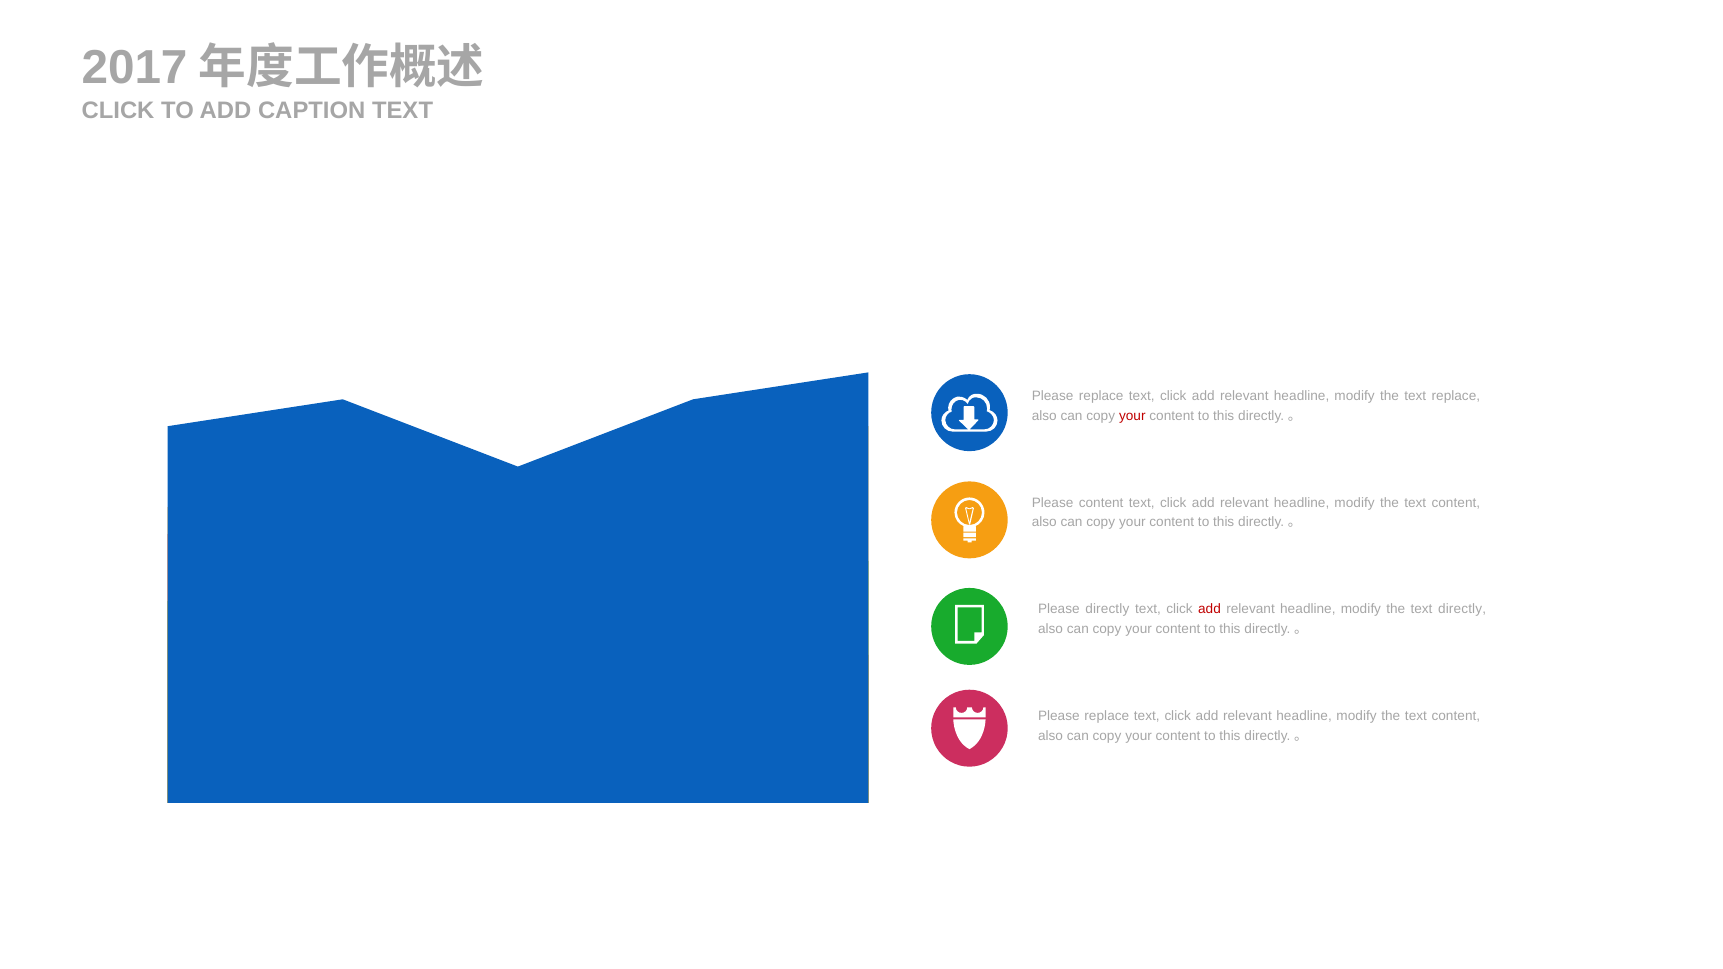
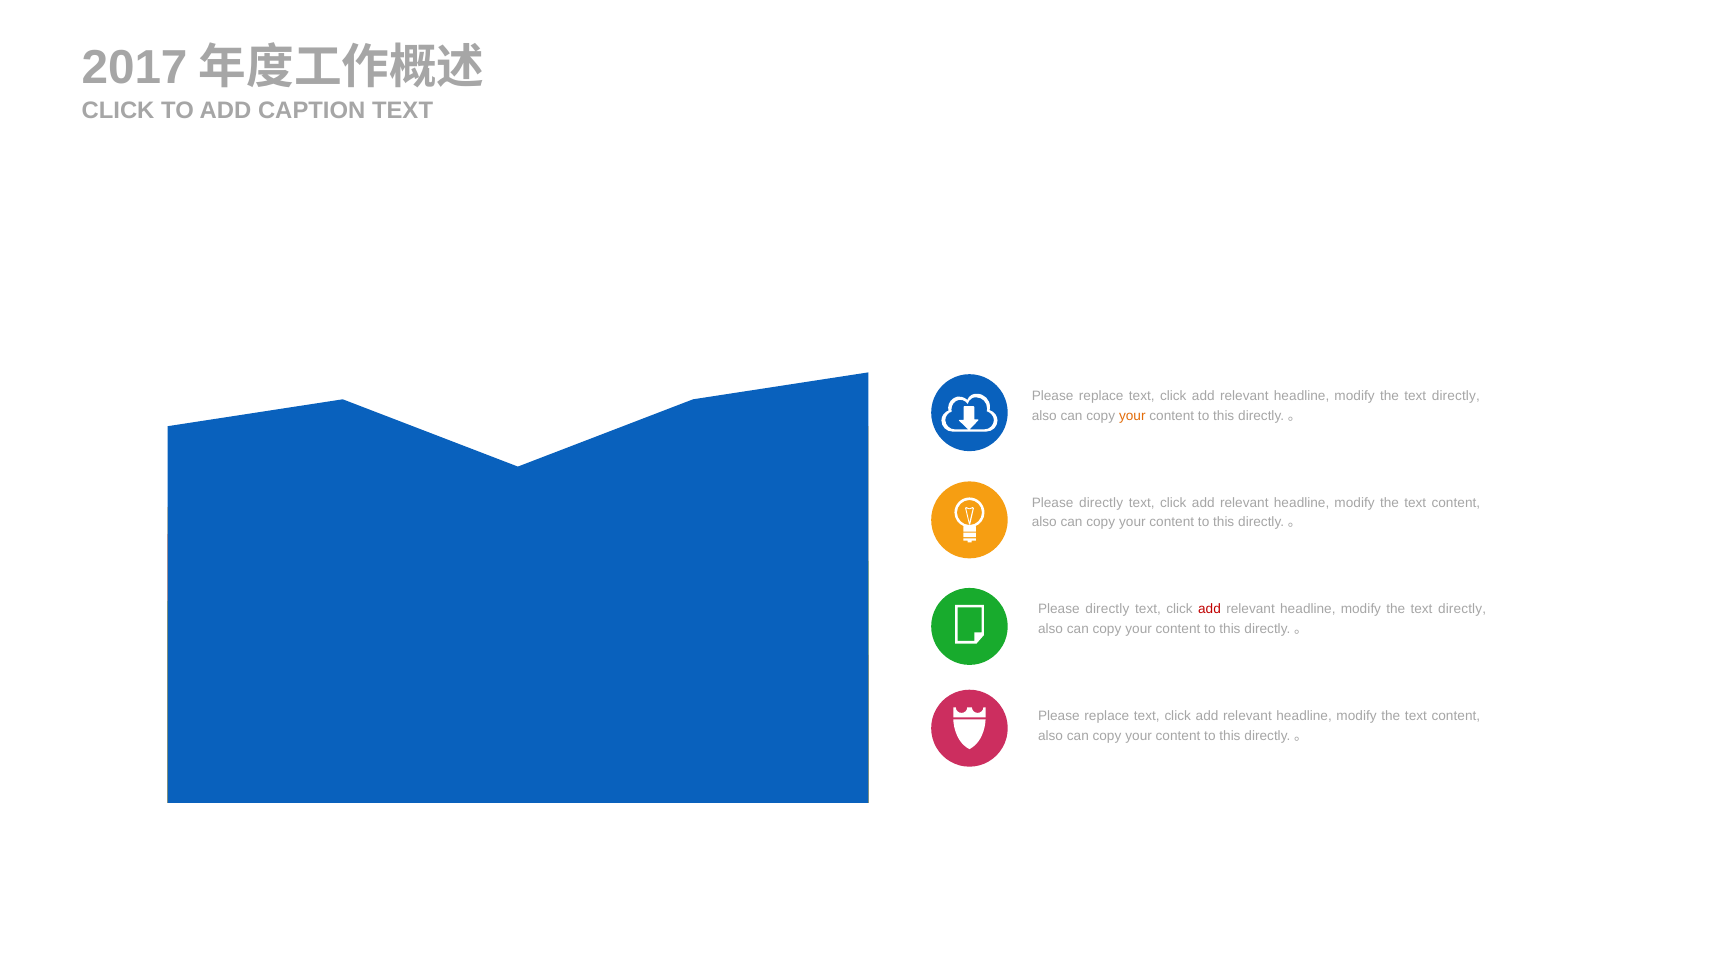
replace at (1456, 396): replace -> directly
your at (1132, 416) colour: red -> orange
content at (1101, 503): content -> directly
